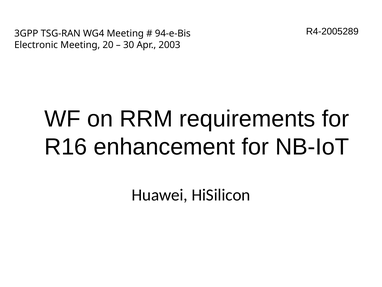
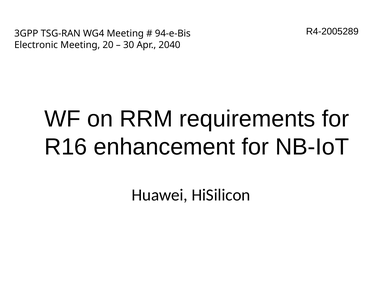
2003: 2003 -> 2040
